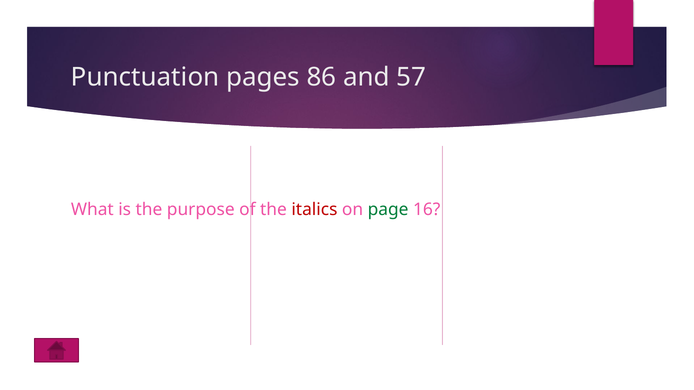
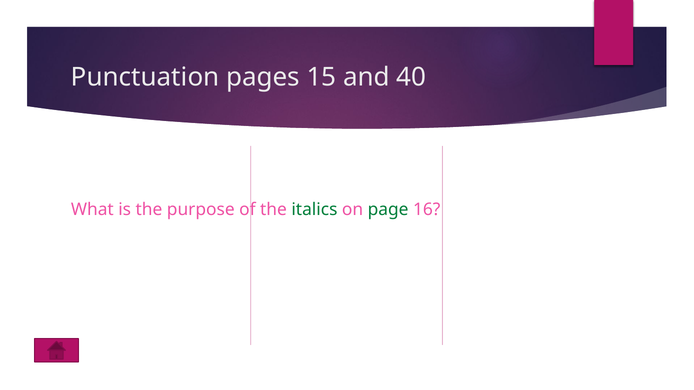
86: 86 -> 15
57: 57 -> 40
italics colour: red -> green
